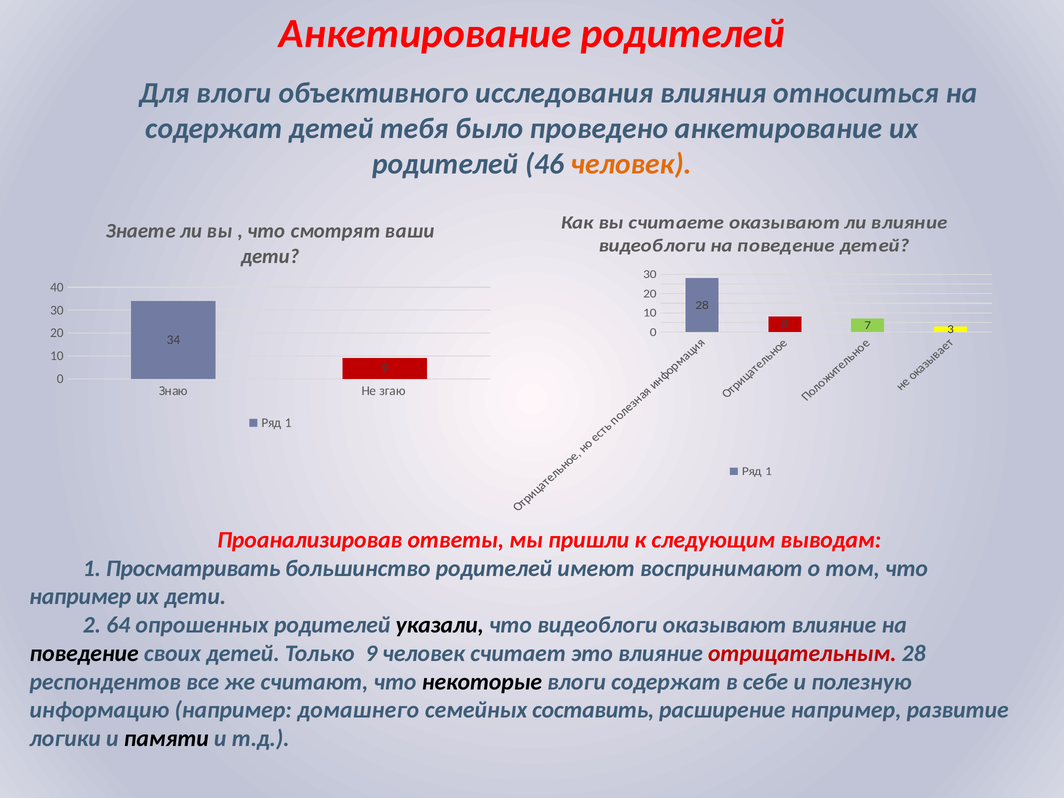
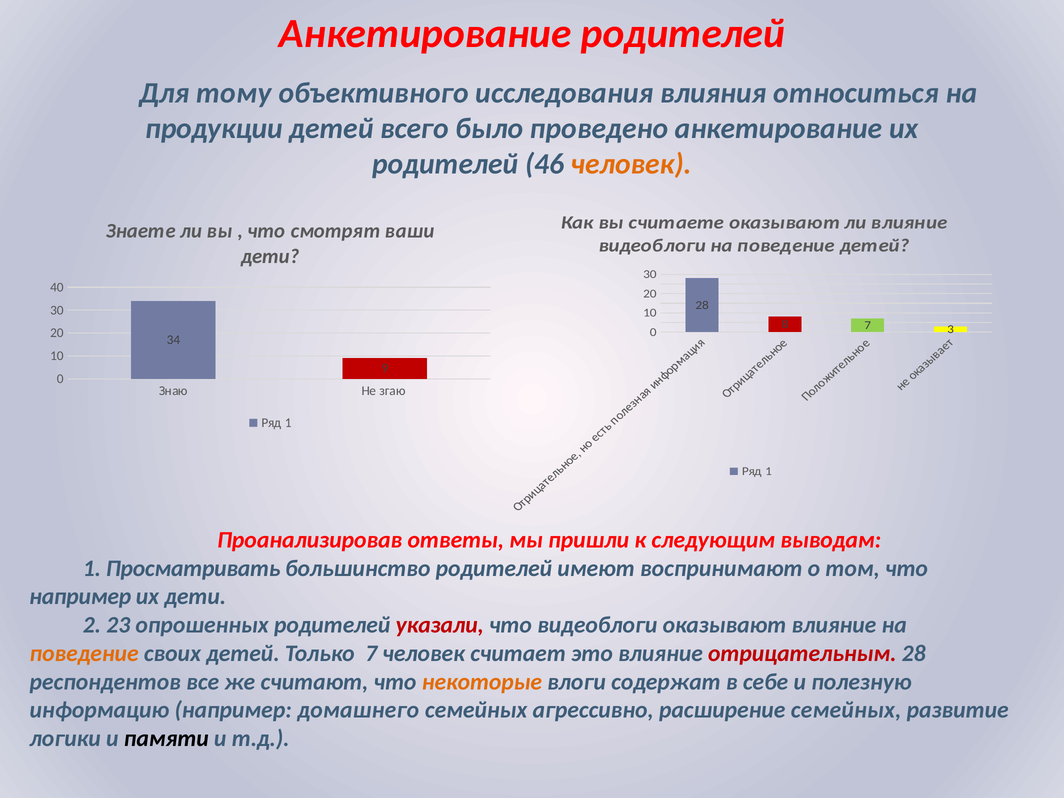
Для влоги: влоги -> тому
содержат at (214, 129): содержат -> продукции
тебя: тебя -> всего
64: 64 -> 23
указали colour: black -> red
поведение at (84, 653) colour: black -> orange
Только 9: 9 -> 7
некоторые colour: black -> orange
составить: составить -> агрессивно
расширение например: например -> семейных
